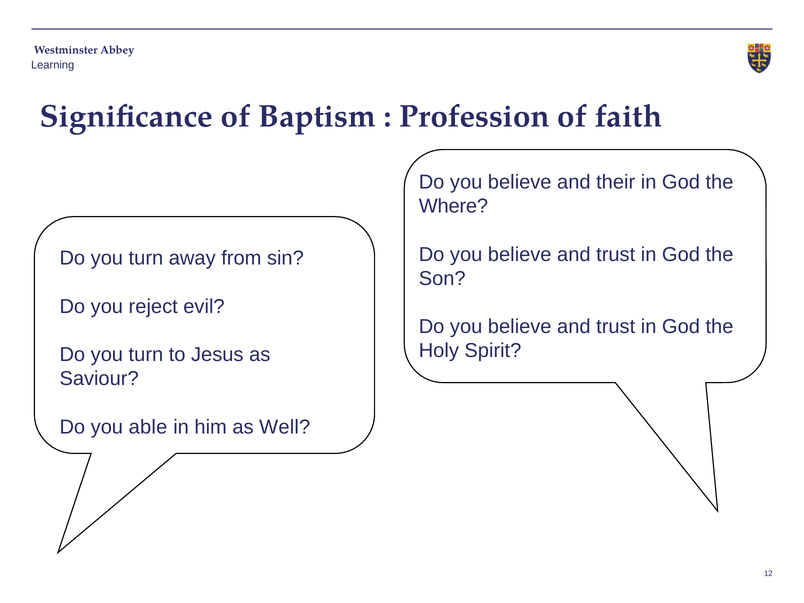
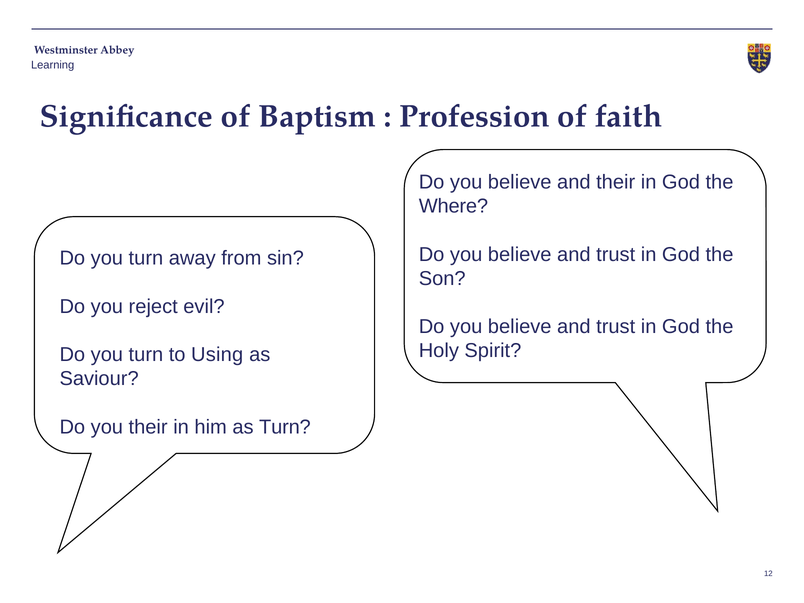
Jesus: Jesus -> Using
you able: able -> their
as Well: Well -> Turn
